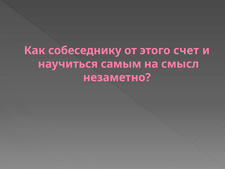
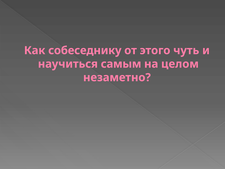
счет: счет -> чуть
смысл: смысл -> целом
